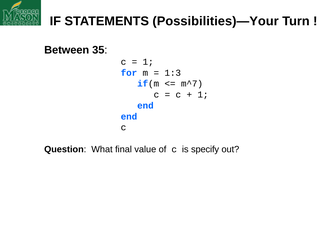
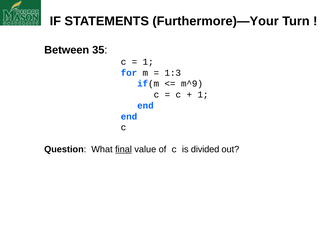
Possibilities)—Your: Possibilities)—Your -> Furthermore)—Your
m^7: m^7 -> m^9
final underline: none -> present
specify: specify -> divided
